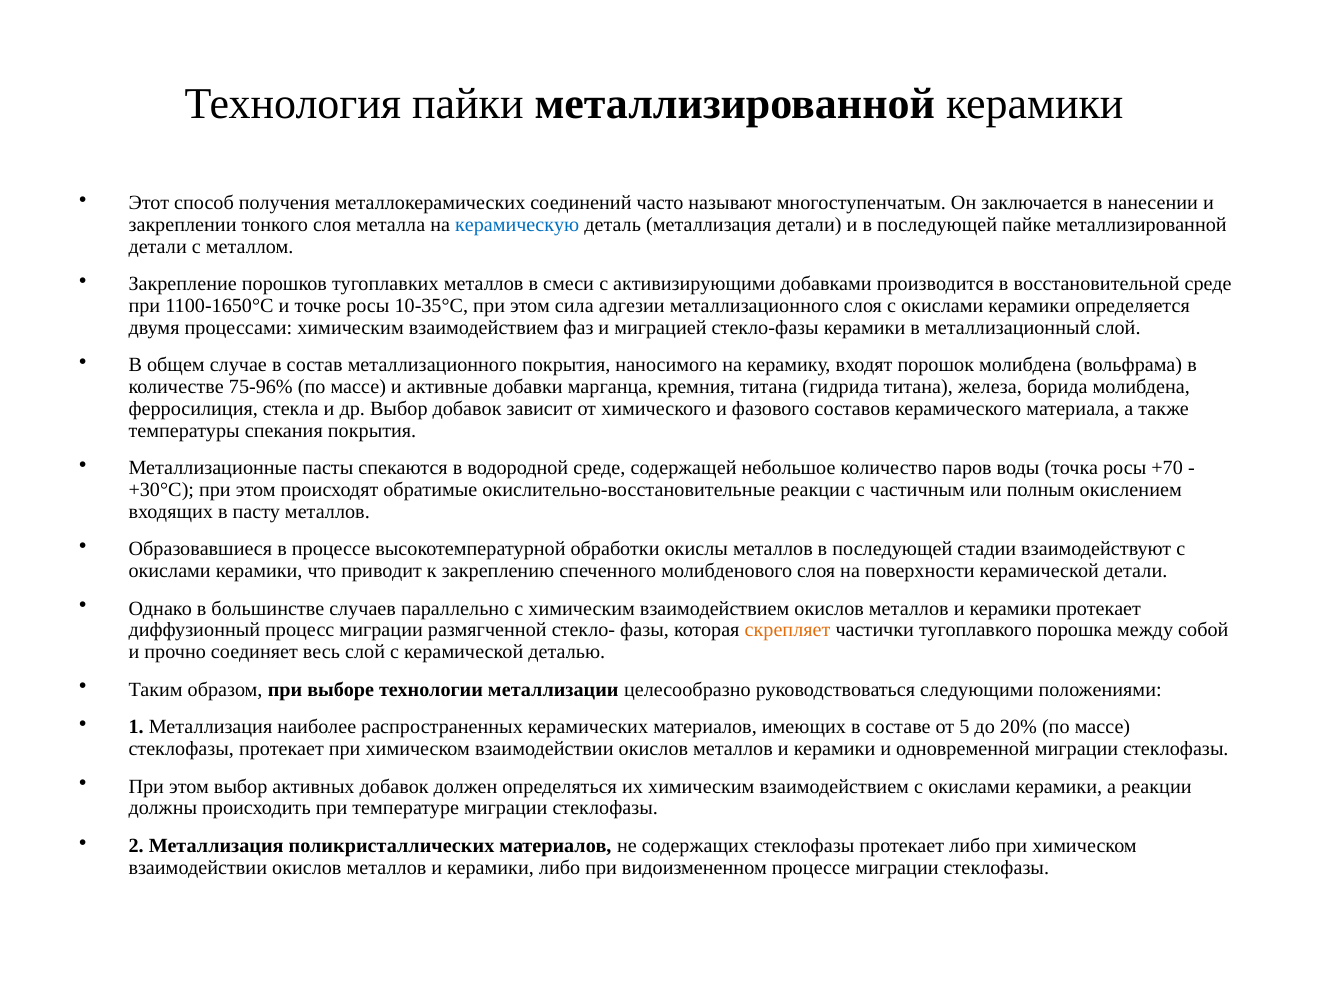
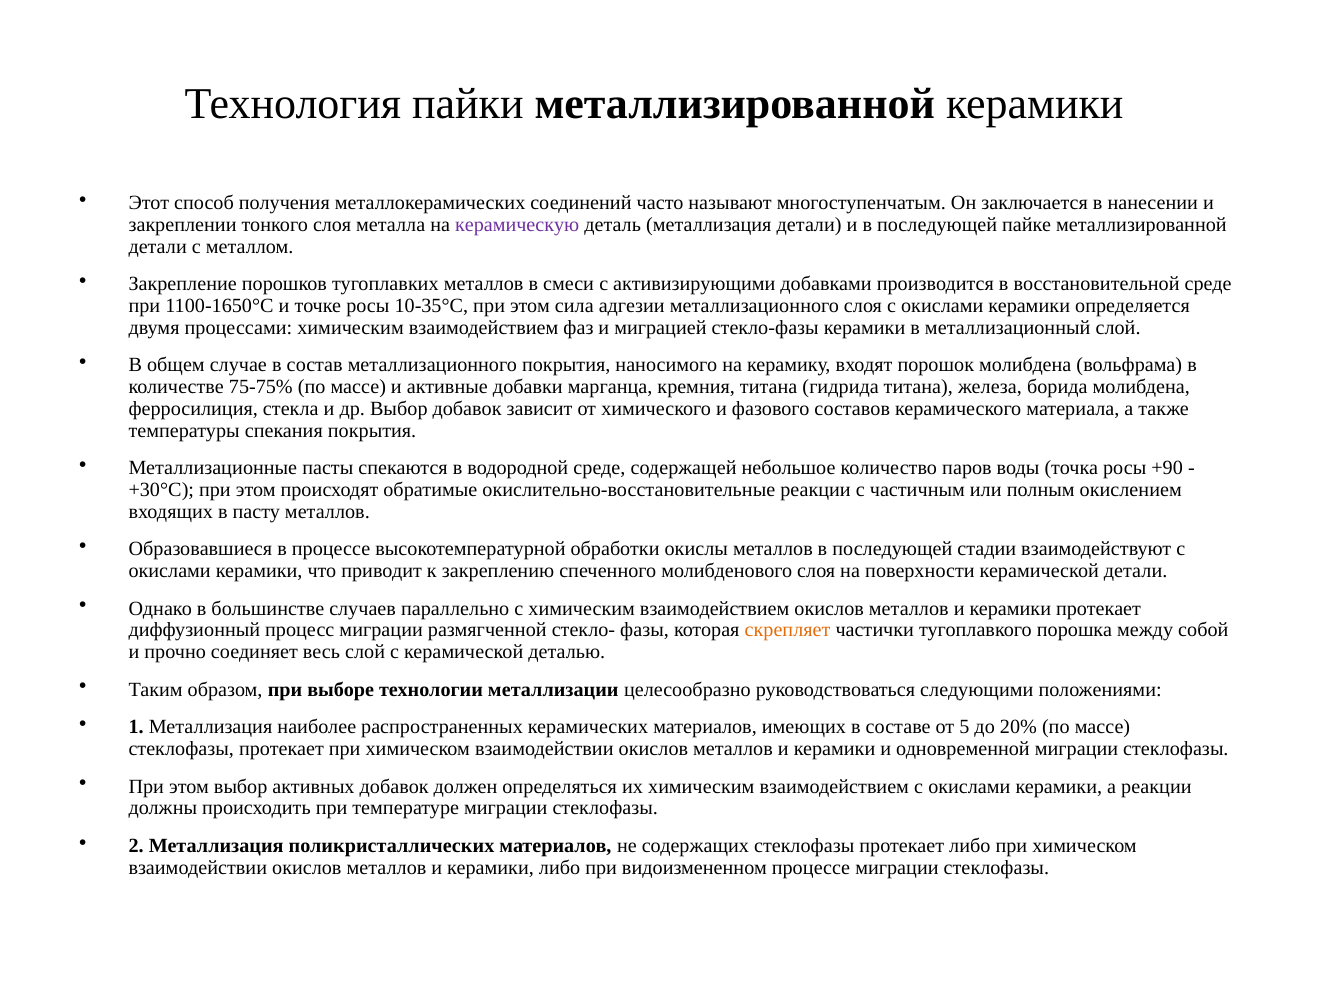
керамическую colour: blue -> purple
75-96%: 75-96% -> 75-75%
+70: +70 -> +90
